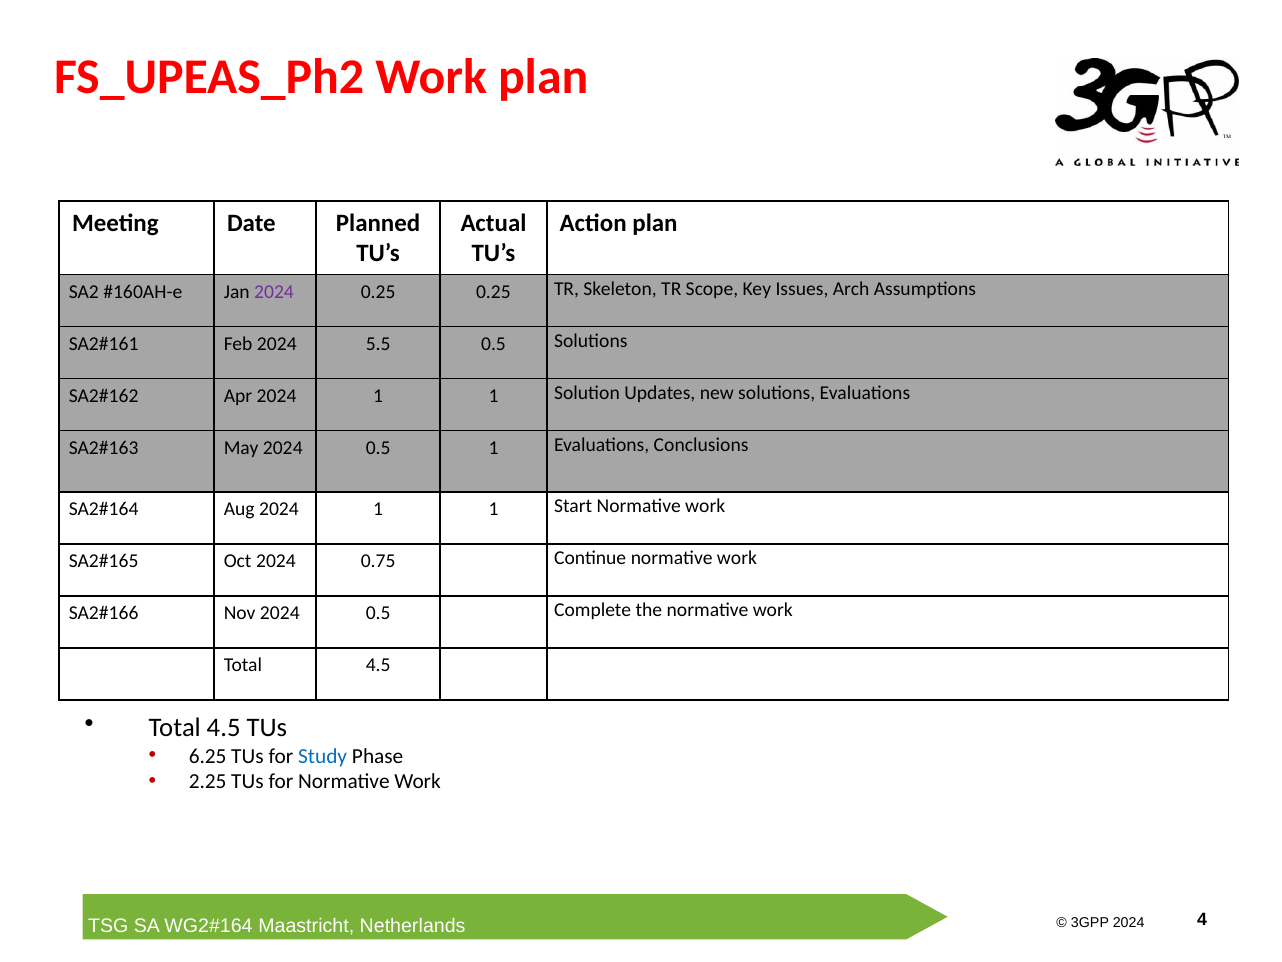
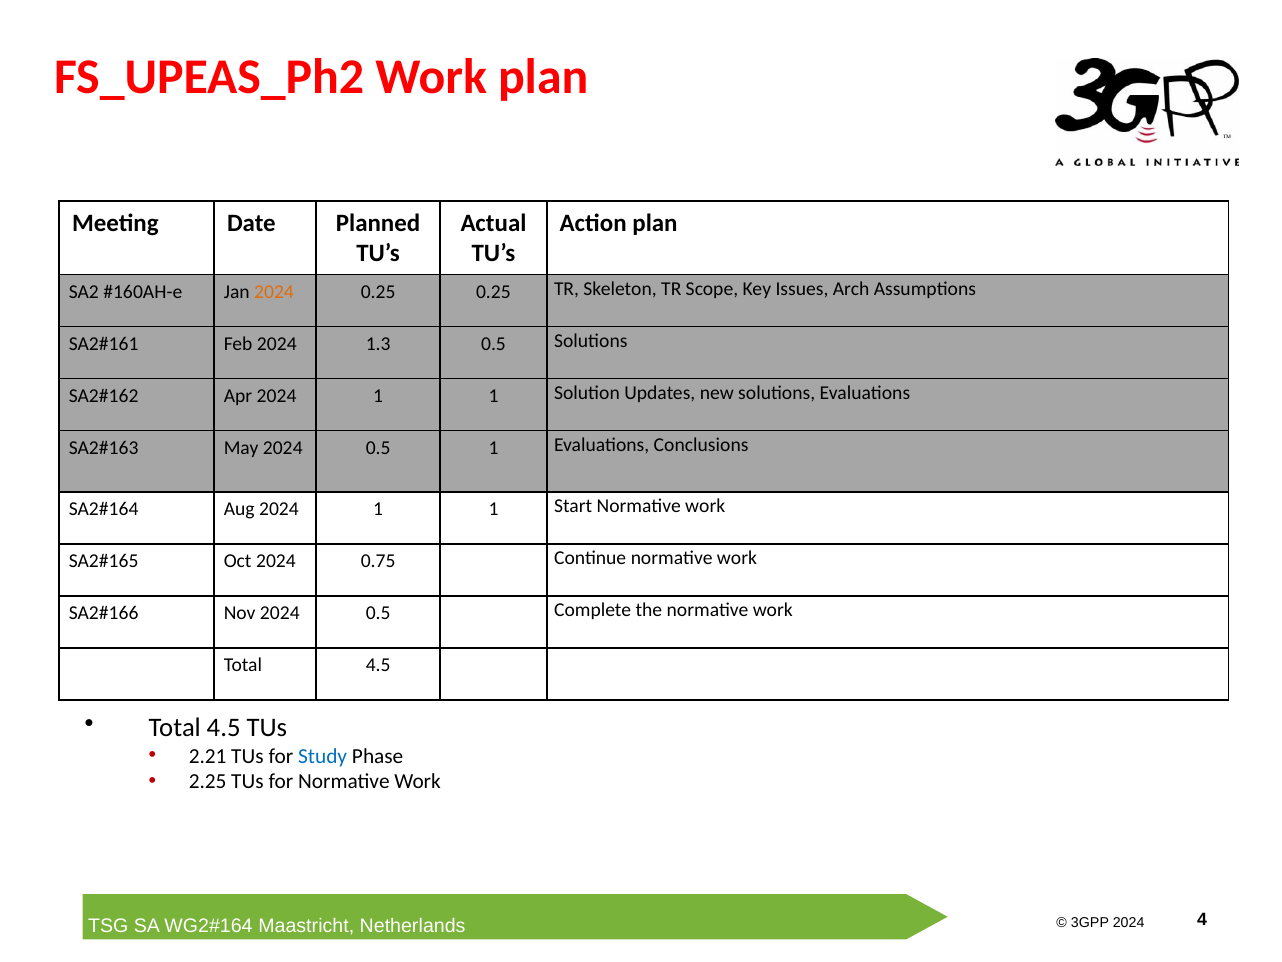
2024 at (274, 292) colour: purple -> orange
5.5: 5.5 -> 1.3
6.25: 6.25 -> 2.21
